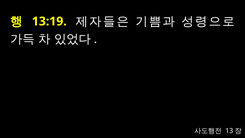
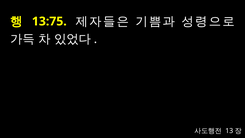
13:19: 13:19 -> 13:75
